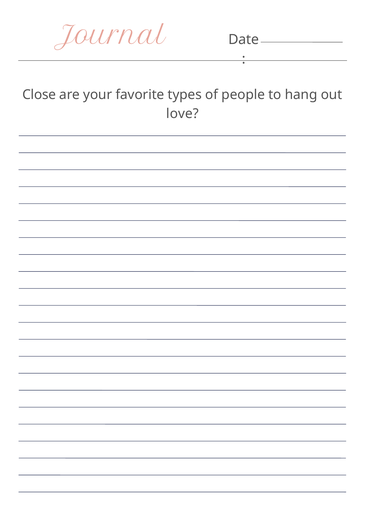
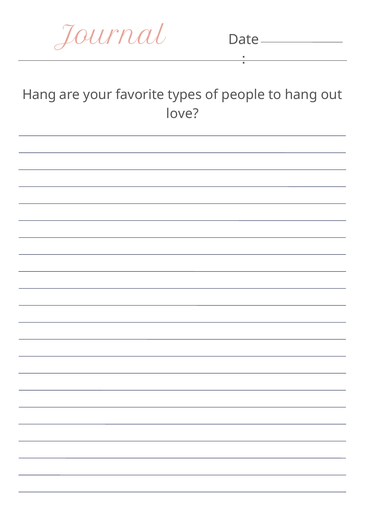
Close at (39, 95): Close -> Hang
